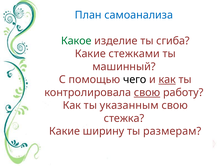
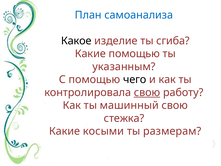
Какое colour: green -> black
Какие стежками: стежками -> помощью
машинный: машинный -> указанным
как at (167, 79) underline: present -> none
указанным: указанным -> машинный
ширину: ширину -> косыми
